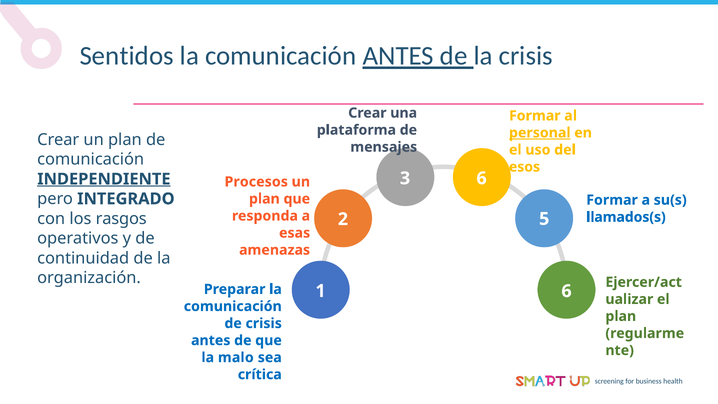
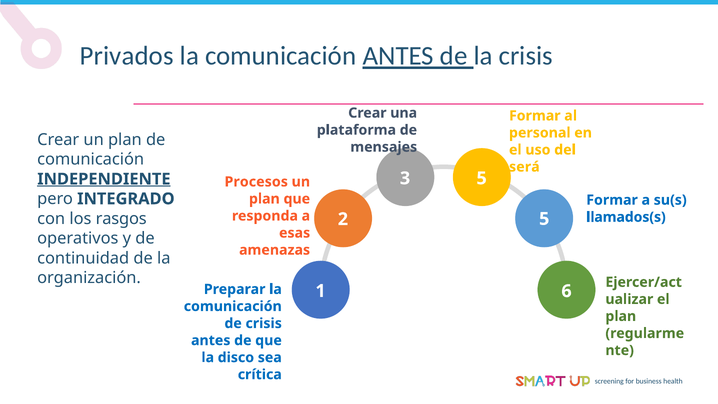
Sentidos: Sentidos -> Privados
personal underline: present -> none
esos: esos -> será
3 6: 6 -> 5
malo: malo -> disco
